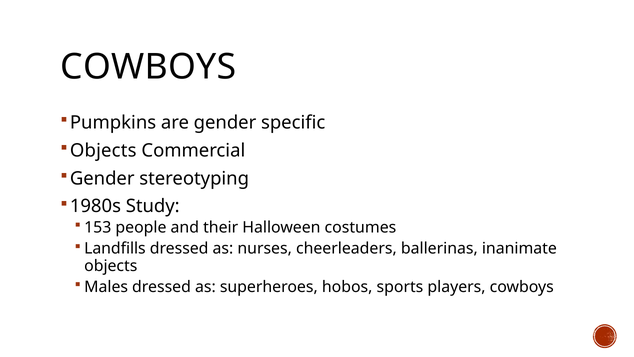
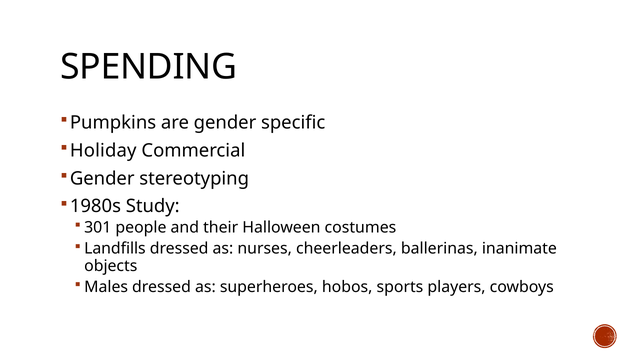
COWBOYS at (148, 67): COWBOYS -> SPENDING
Objects at (103, 150): Objects -> Holiday
153: 153 -> 301
